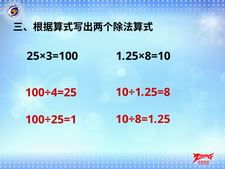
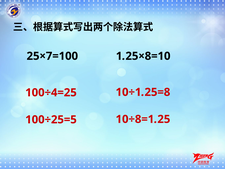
25×3=100: 25×3=100 -> 25×7=100
100÷25=1: 100÷25=1 -> 100÷25=5
